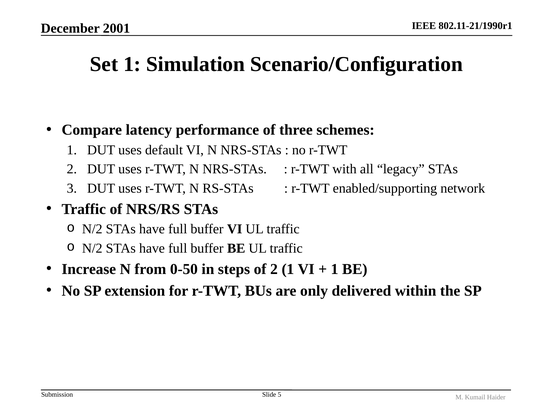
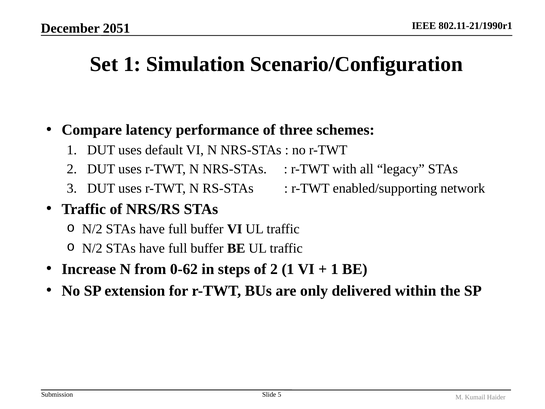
2001: 2001 -> 2051
0-50: 0-50 -> 0-62
